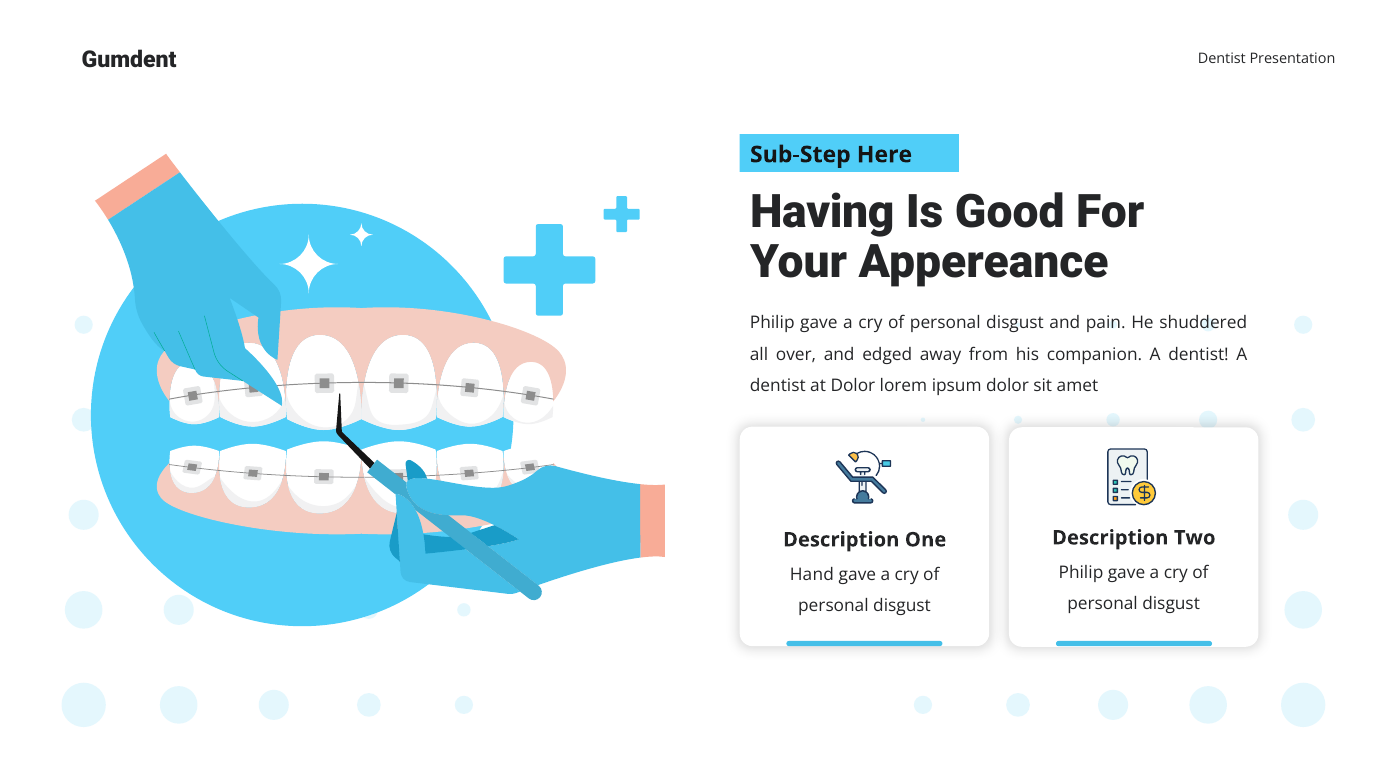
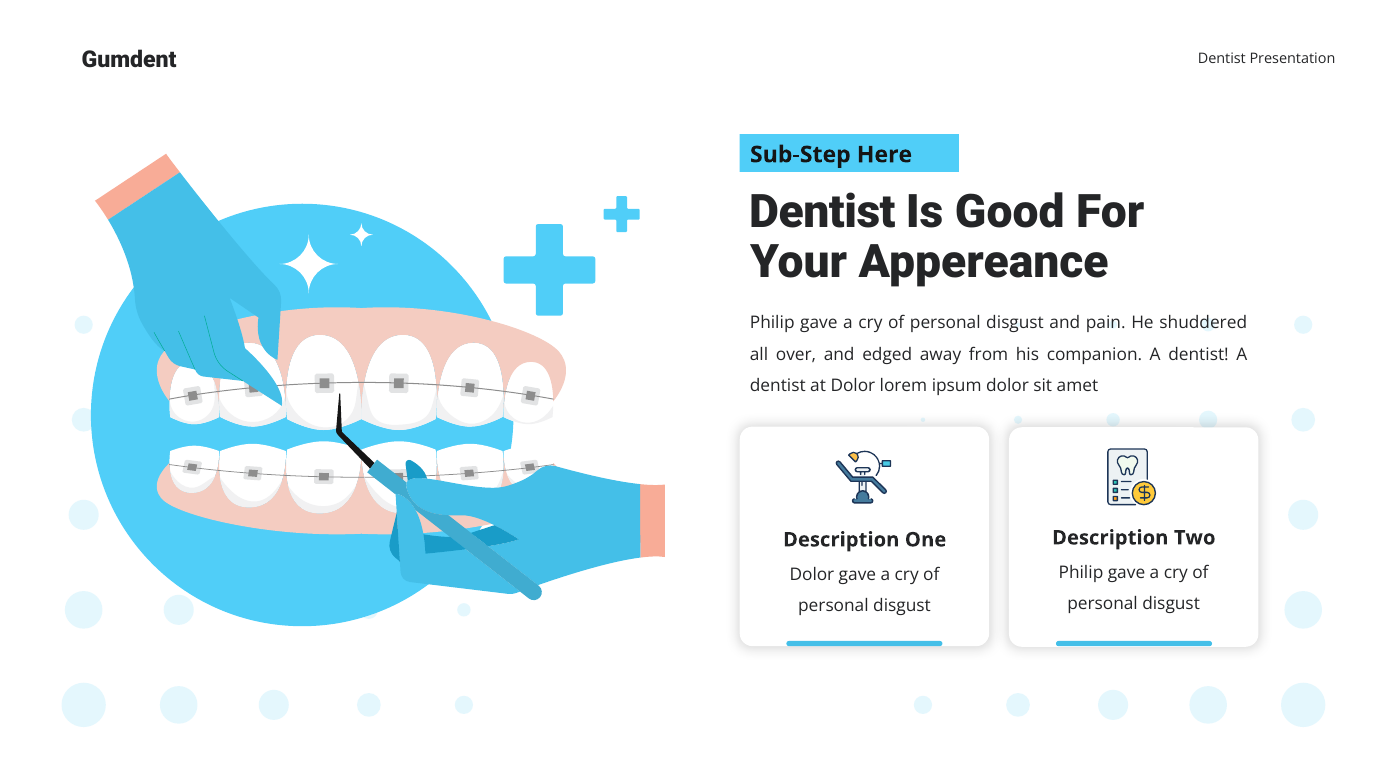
Having at (822, 212): Having -> Dentist
Hand at (812, 575): Hand -> Dolor
